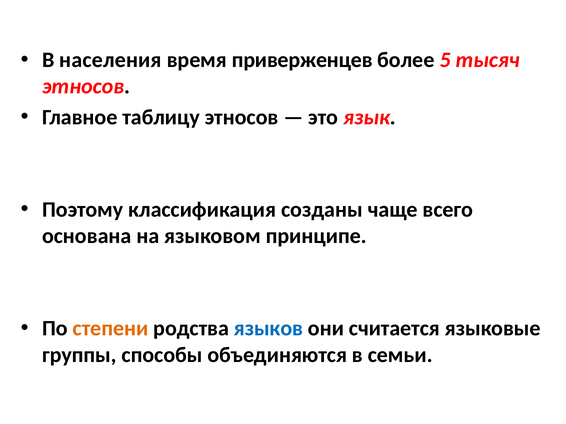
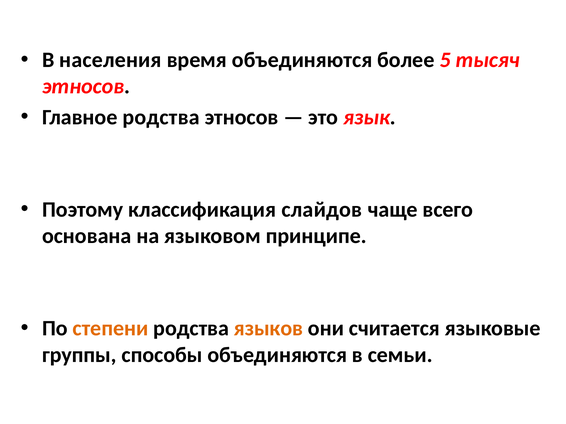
время приверженцев: приверженцев -> объединяются
Главное таблицу: таблицу -> родства
созданы: созданы -> слайдов
языков colour: blue -> orange
